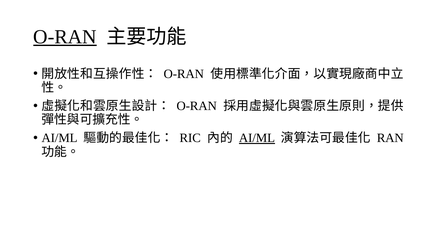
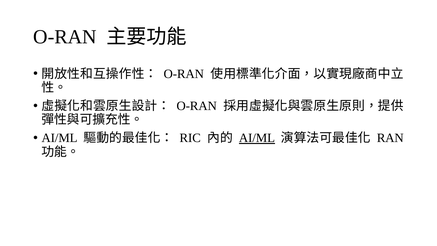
O-RAN at (65, 37) underline: present -> none
